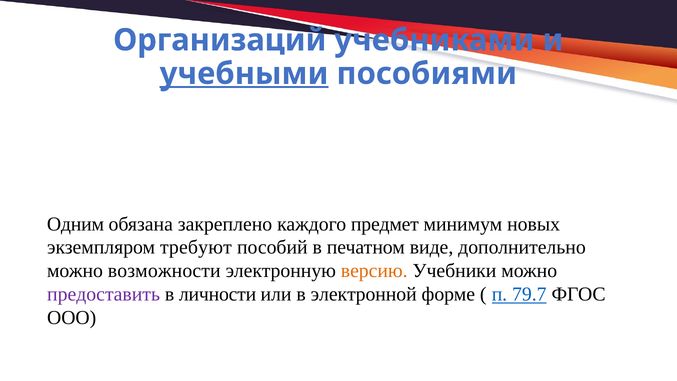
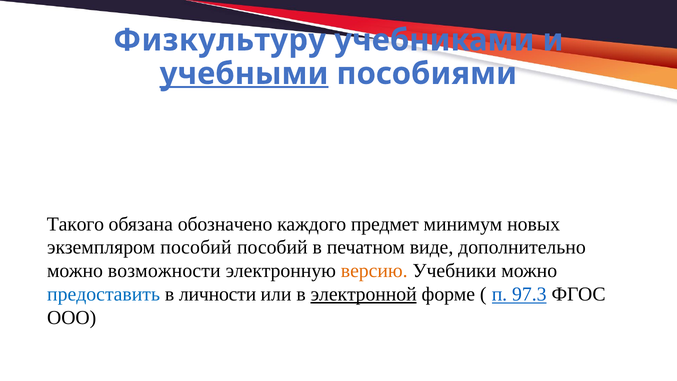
Организаций: Организаций -> Физкультуру
Одним: Одним -> Такого
закреплено: закреплено -> обозначено
экземпляром требуют: требуют -> пособий
предоставить colour: purple -> blue
электронной underline: none -> present
79.7: 79.7 -> 97.3
